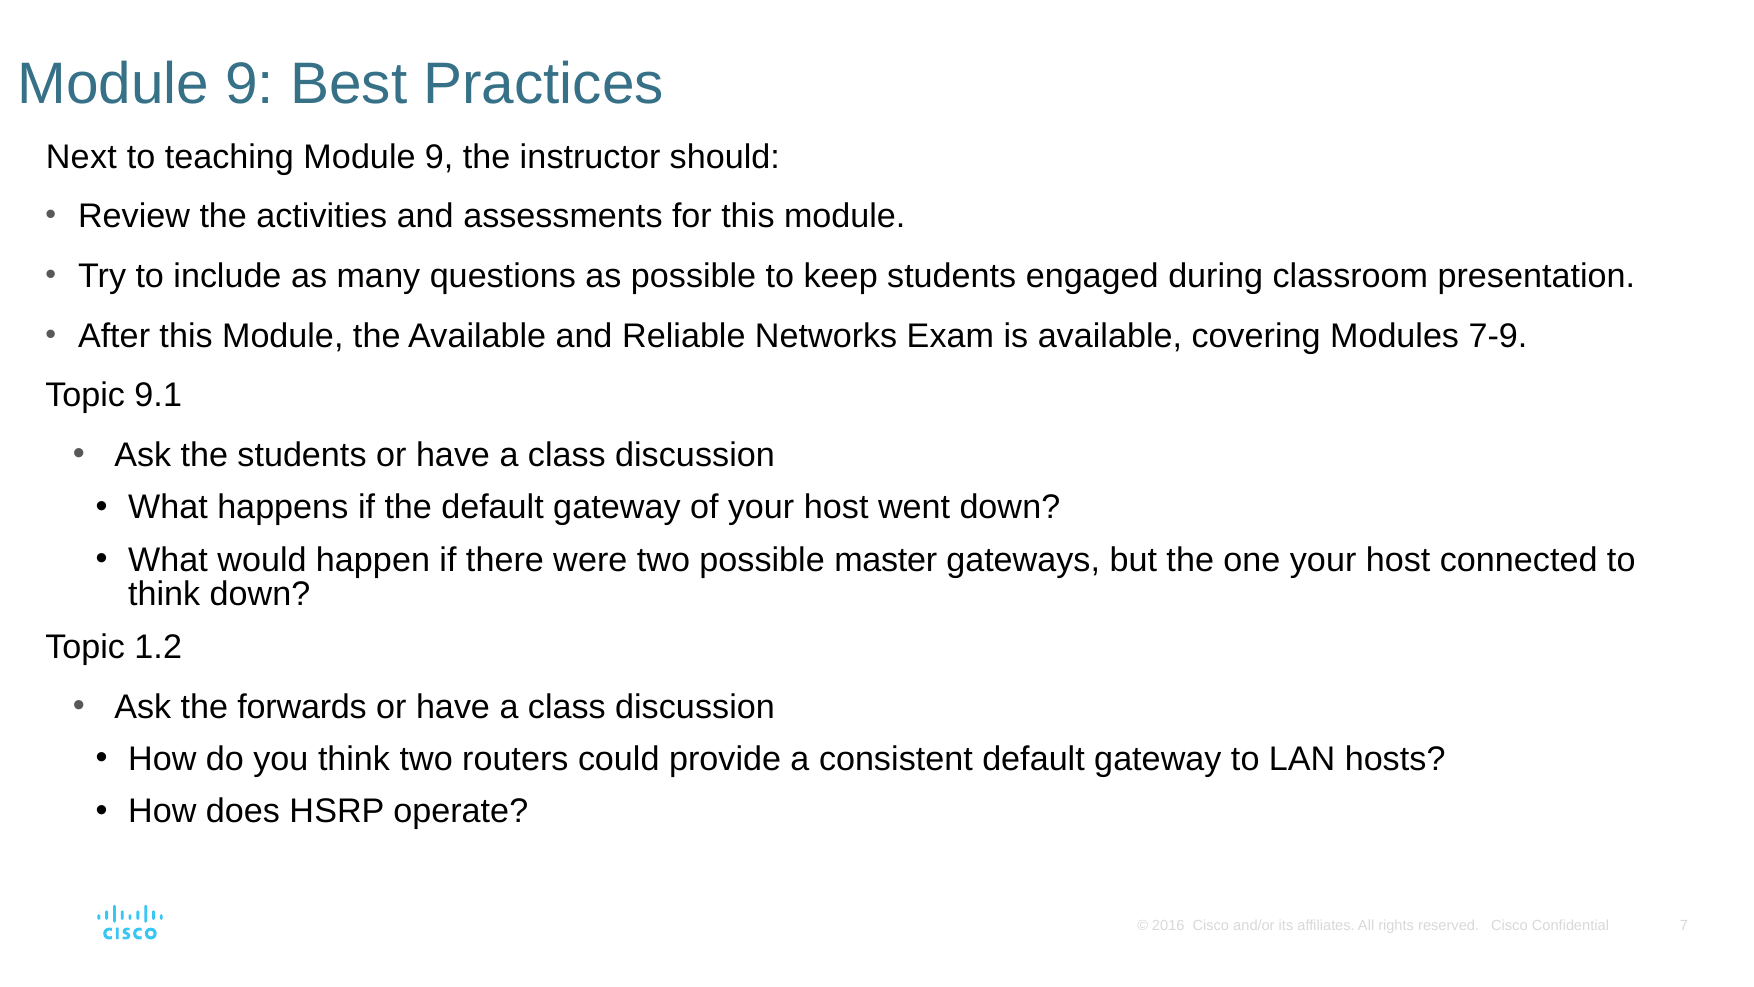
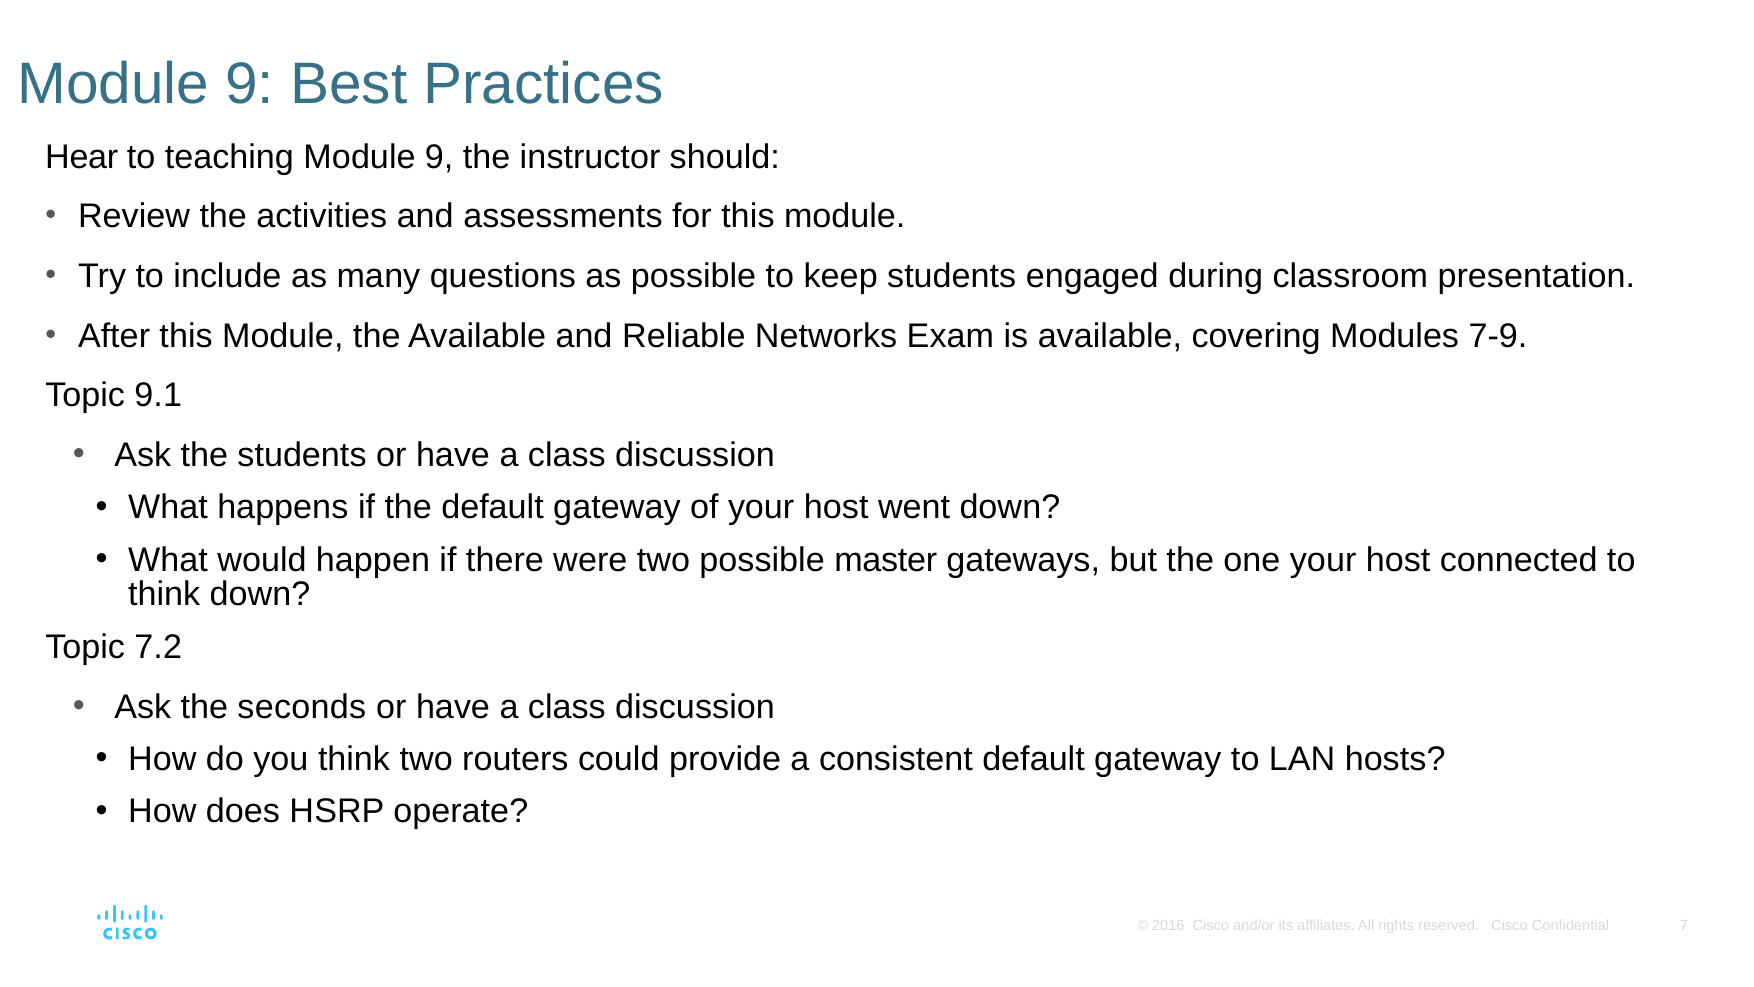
Next: Next -> Hear
1.2: 1.2 -> 7.2
forwards: forwards -> seconds
